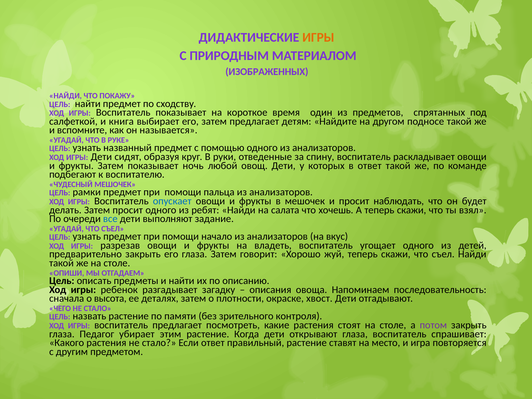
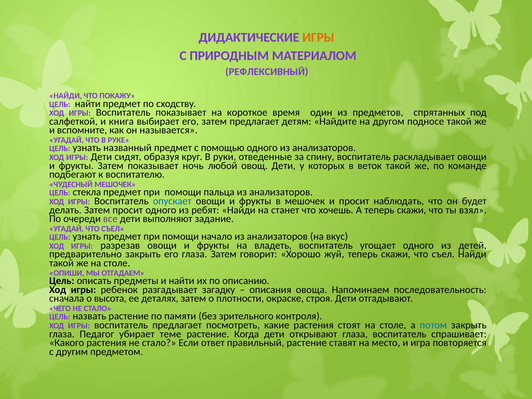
ИЗОБРАЖЕННЫХ: ИЗОБРАЖЕННЫХ -> РЕФЛЕКСИВНЫЙ
в ответ: ответ -> веток
рамки: рамки -> стекла
салата: салата -> станет
все colour: blue -> purple
хвост: хвост -> строя
потом colour: purple -> blue
этим: этим -> теме
